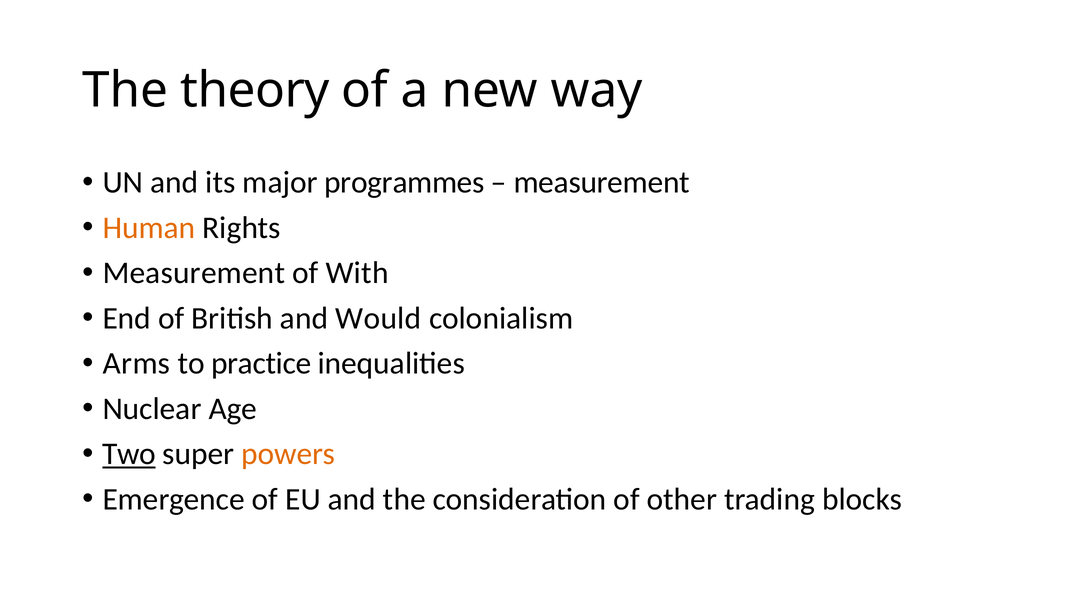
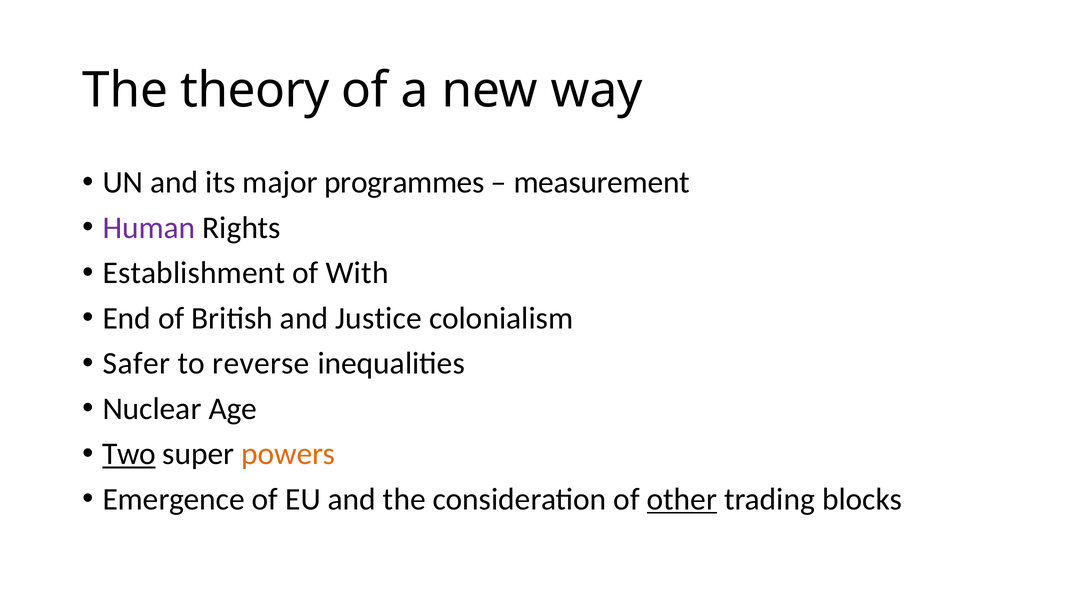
Human colour: orange -> purple
Measurement at (194, 273): Measurement -> Establishment
Would: Would -> Justice
Arms: Arms -> Safer
practice: practice -> reverse
other underline: none -> present
